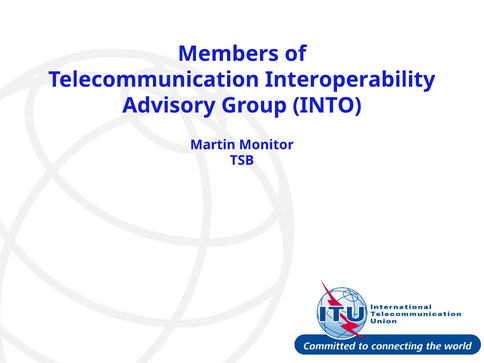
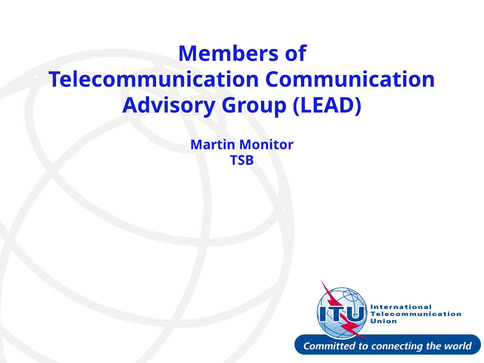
Interoperability: Interoperability -> Communication
INTO: INTO -> LEAD
